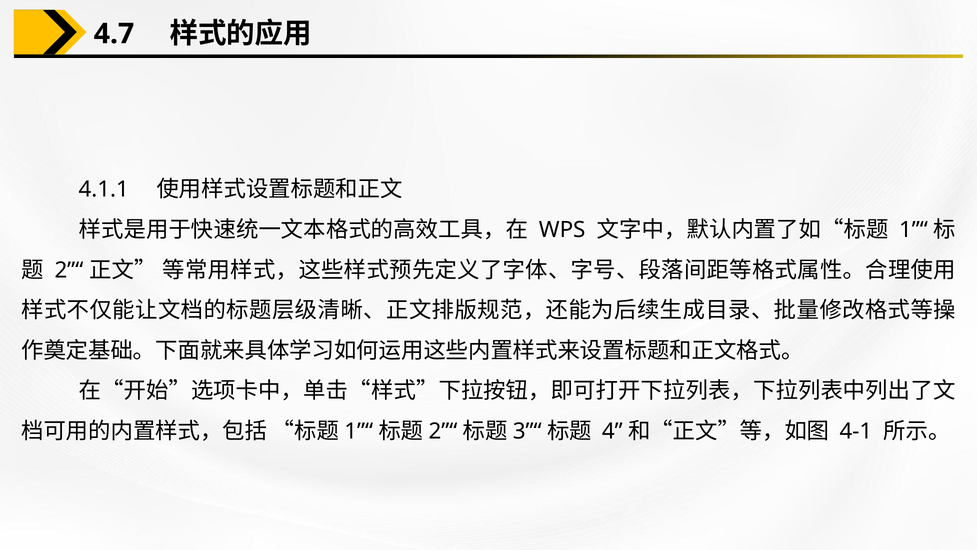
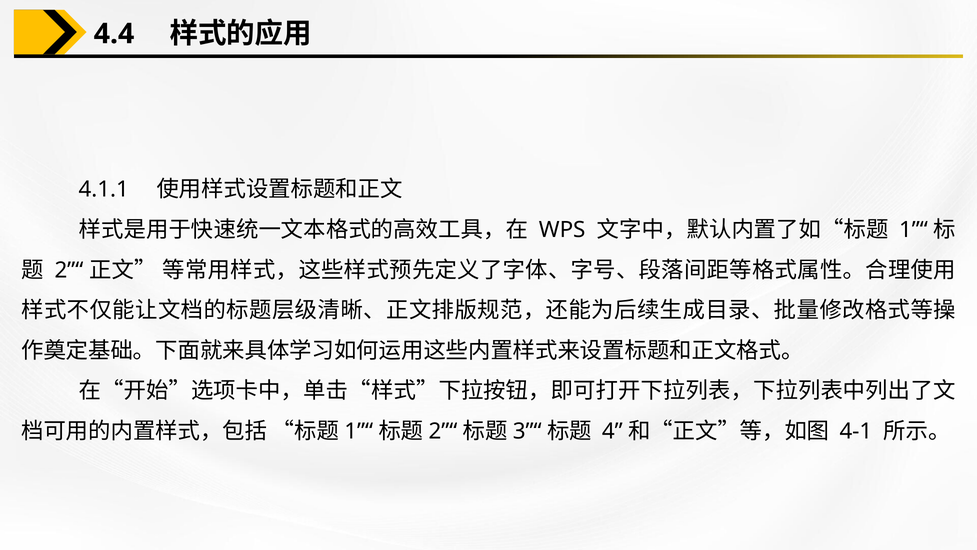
4.7: 4.7 -> 4.4
